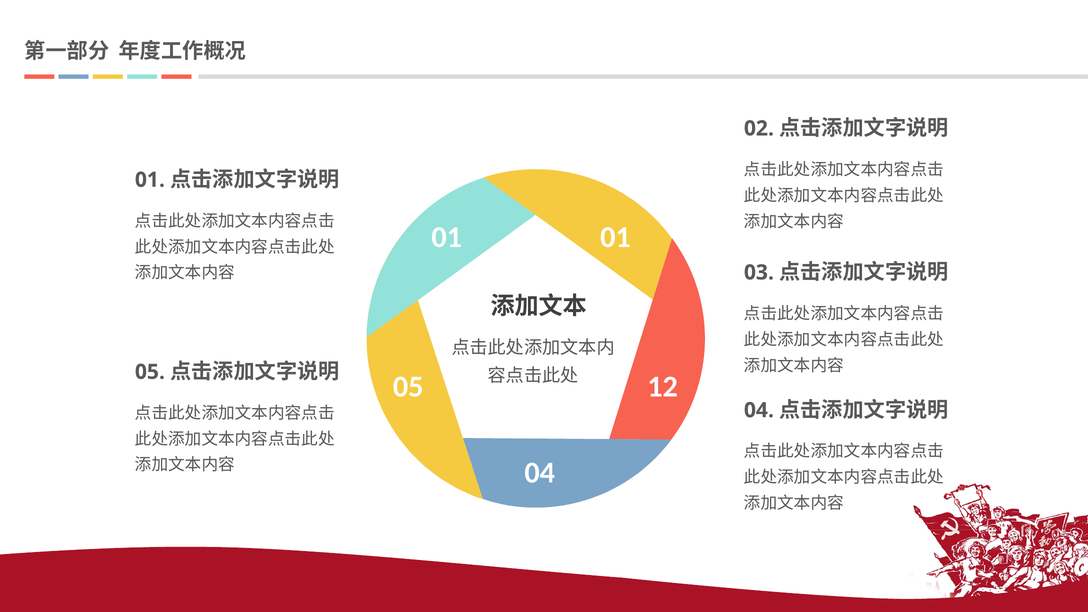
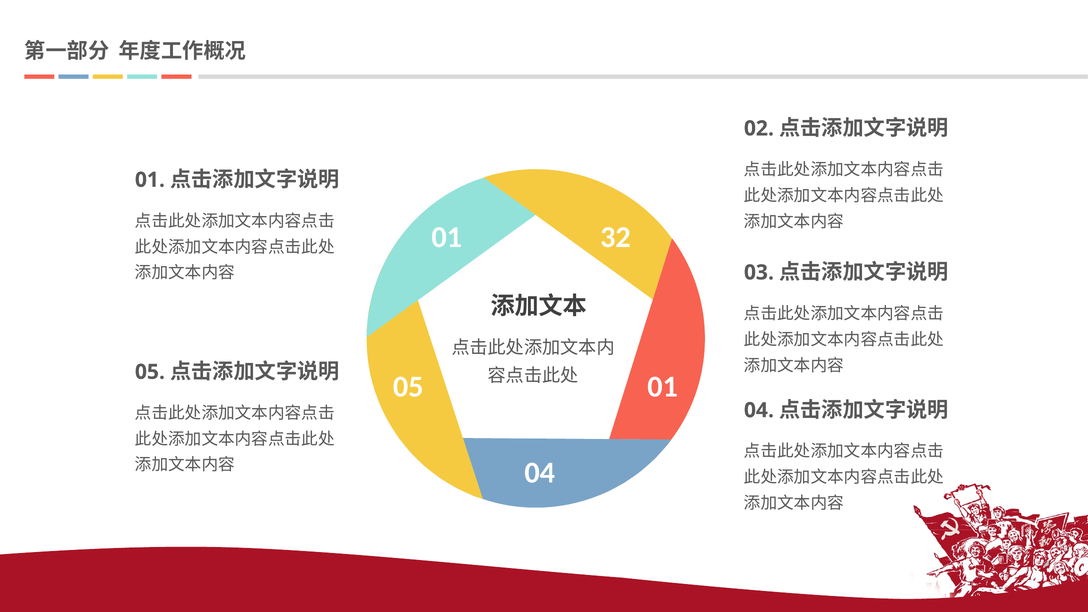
01 01: 01 -> 32
05 12: 12 -> 01
